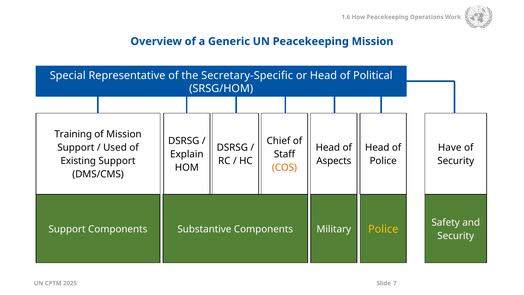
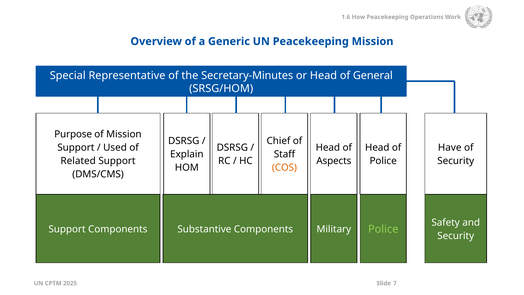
Secretary-Specific: Secretary-Specific -> Secretary-Minutes
Political: Political -> General
Training: Training -> Purpose
Existing: Existing -> Related
Police at (383, 229) colour: yellow -> light green
